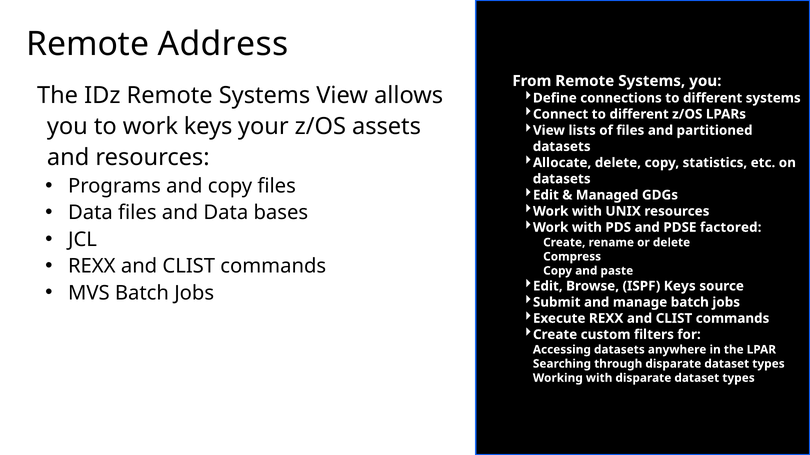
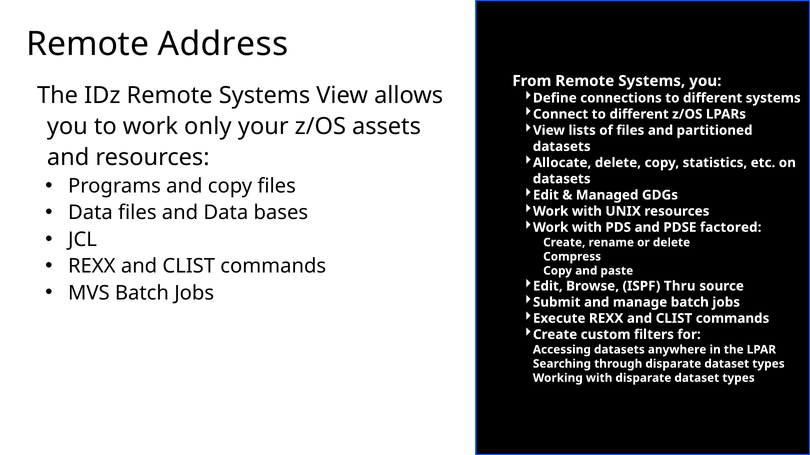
work keys: keys -> only
ISPF Keys: Keys -> Thru
